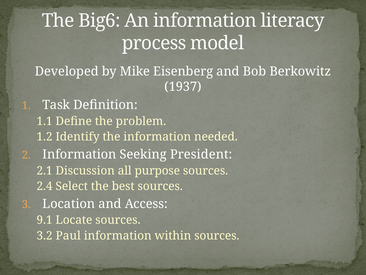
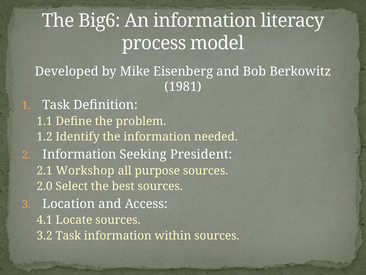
1937: 1937 -> 1981
Discussion: Discussion -> Workshop
2.4: 2.4 -> 2.0
9.1: 9.1 -> 4.1
3.2 Paul: Paul -> Task
